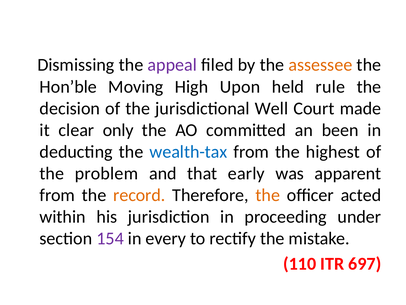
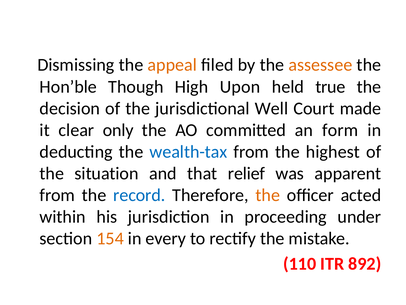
appeal colour: purple -> orange
Moving: Moving -> Though
rule: rule -> true
been: been -> form
problem: problem -> situation
early: early -> relief
record colour: orange -> blue
154 colour: purple -> orange
697: 697 -> 892
